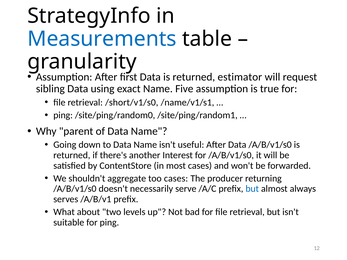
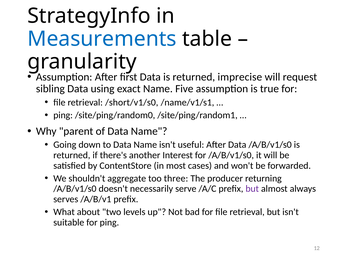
estimator: estimator -> imprecise
too cases: cases -> three
but at (252, 189) colour: blue -> purple
